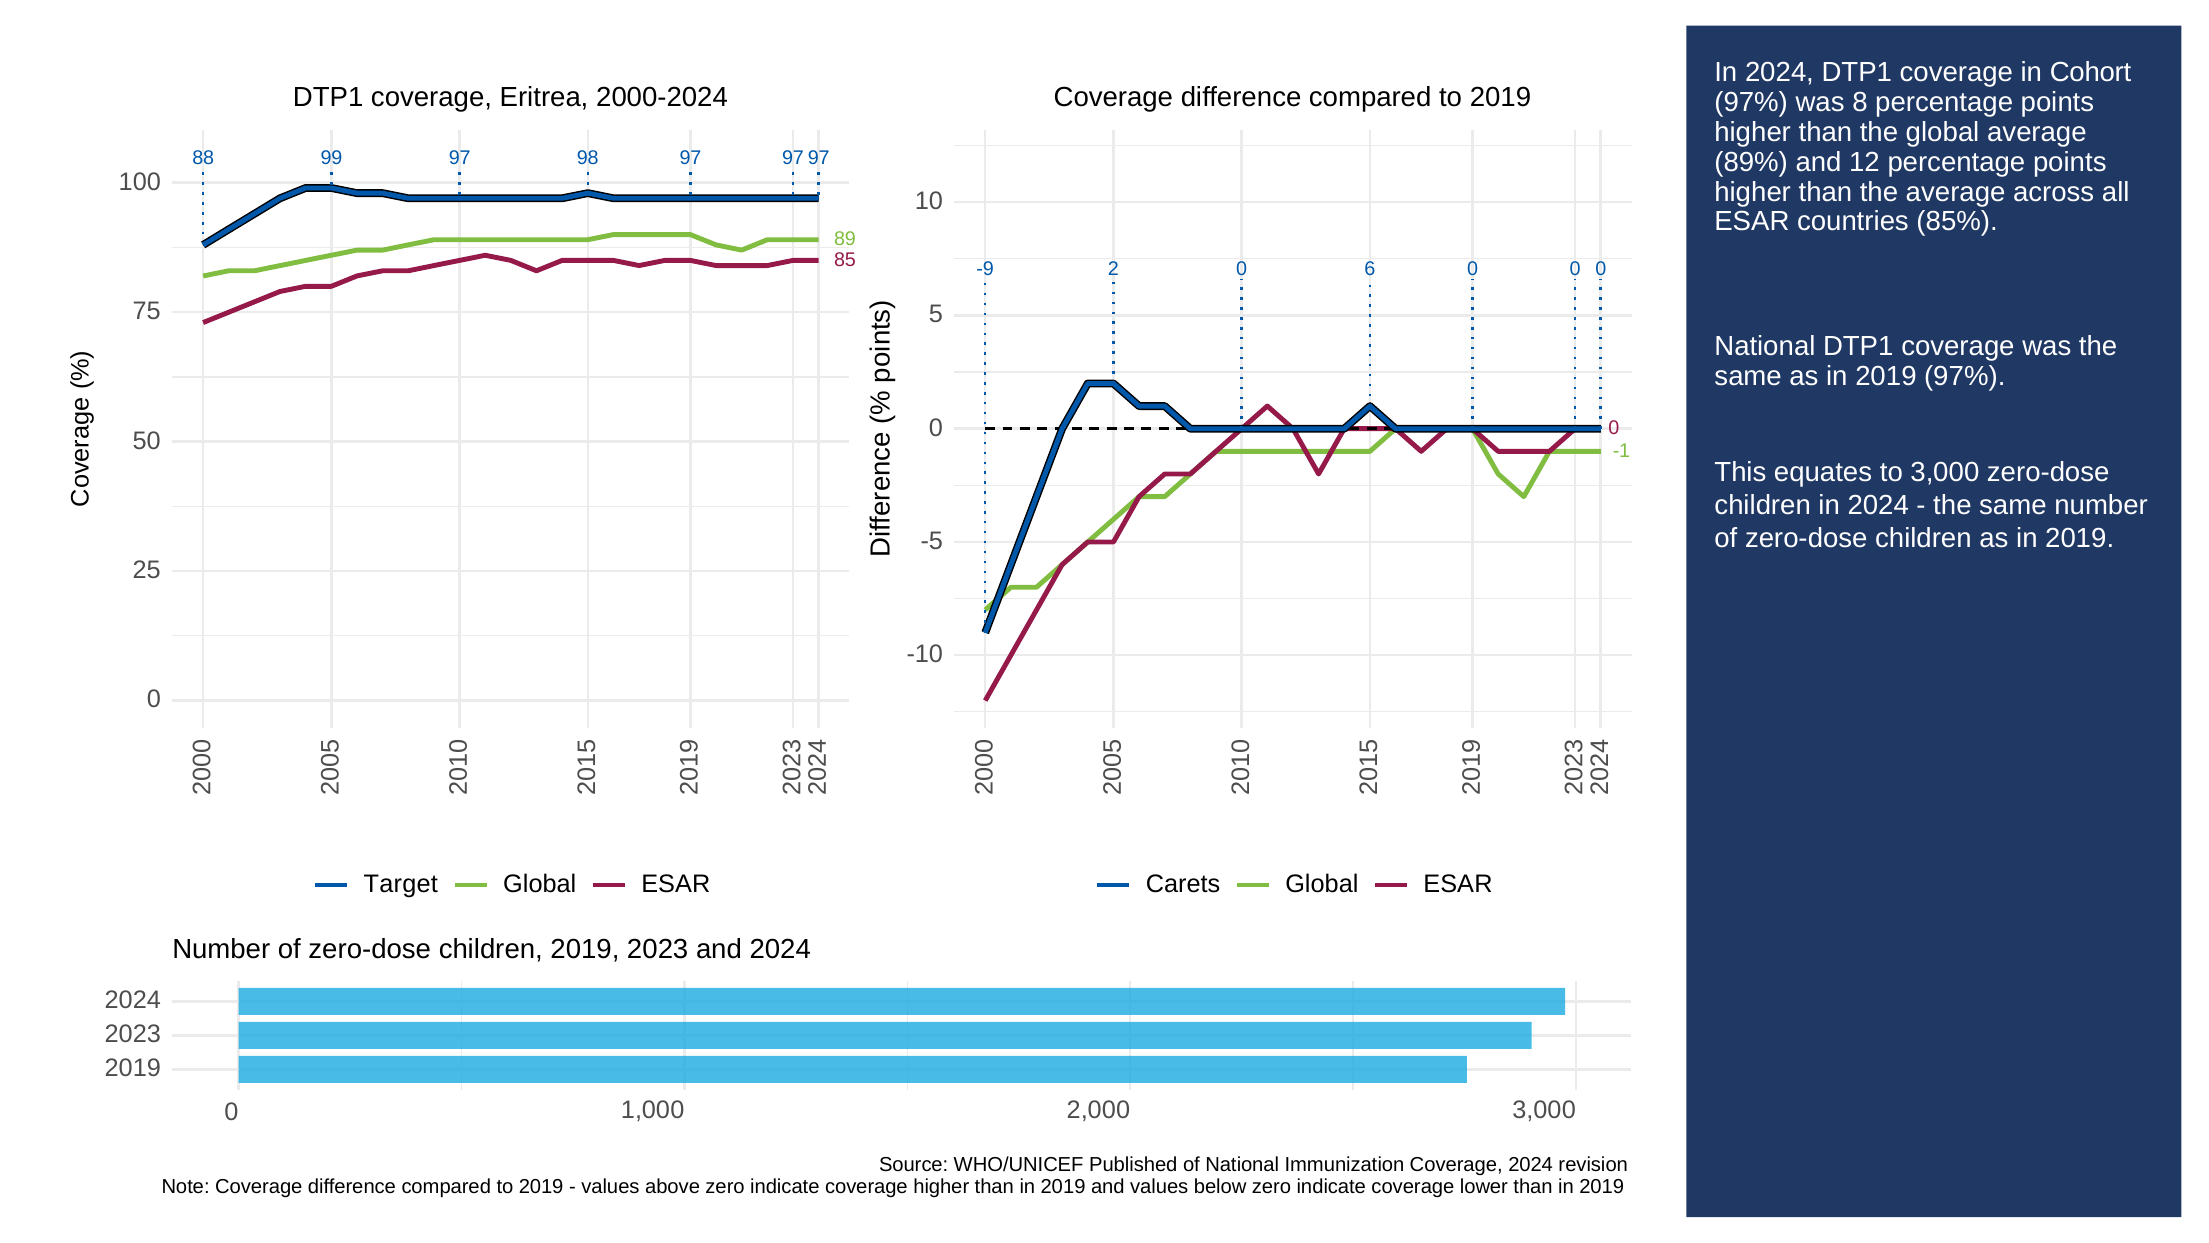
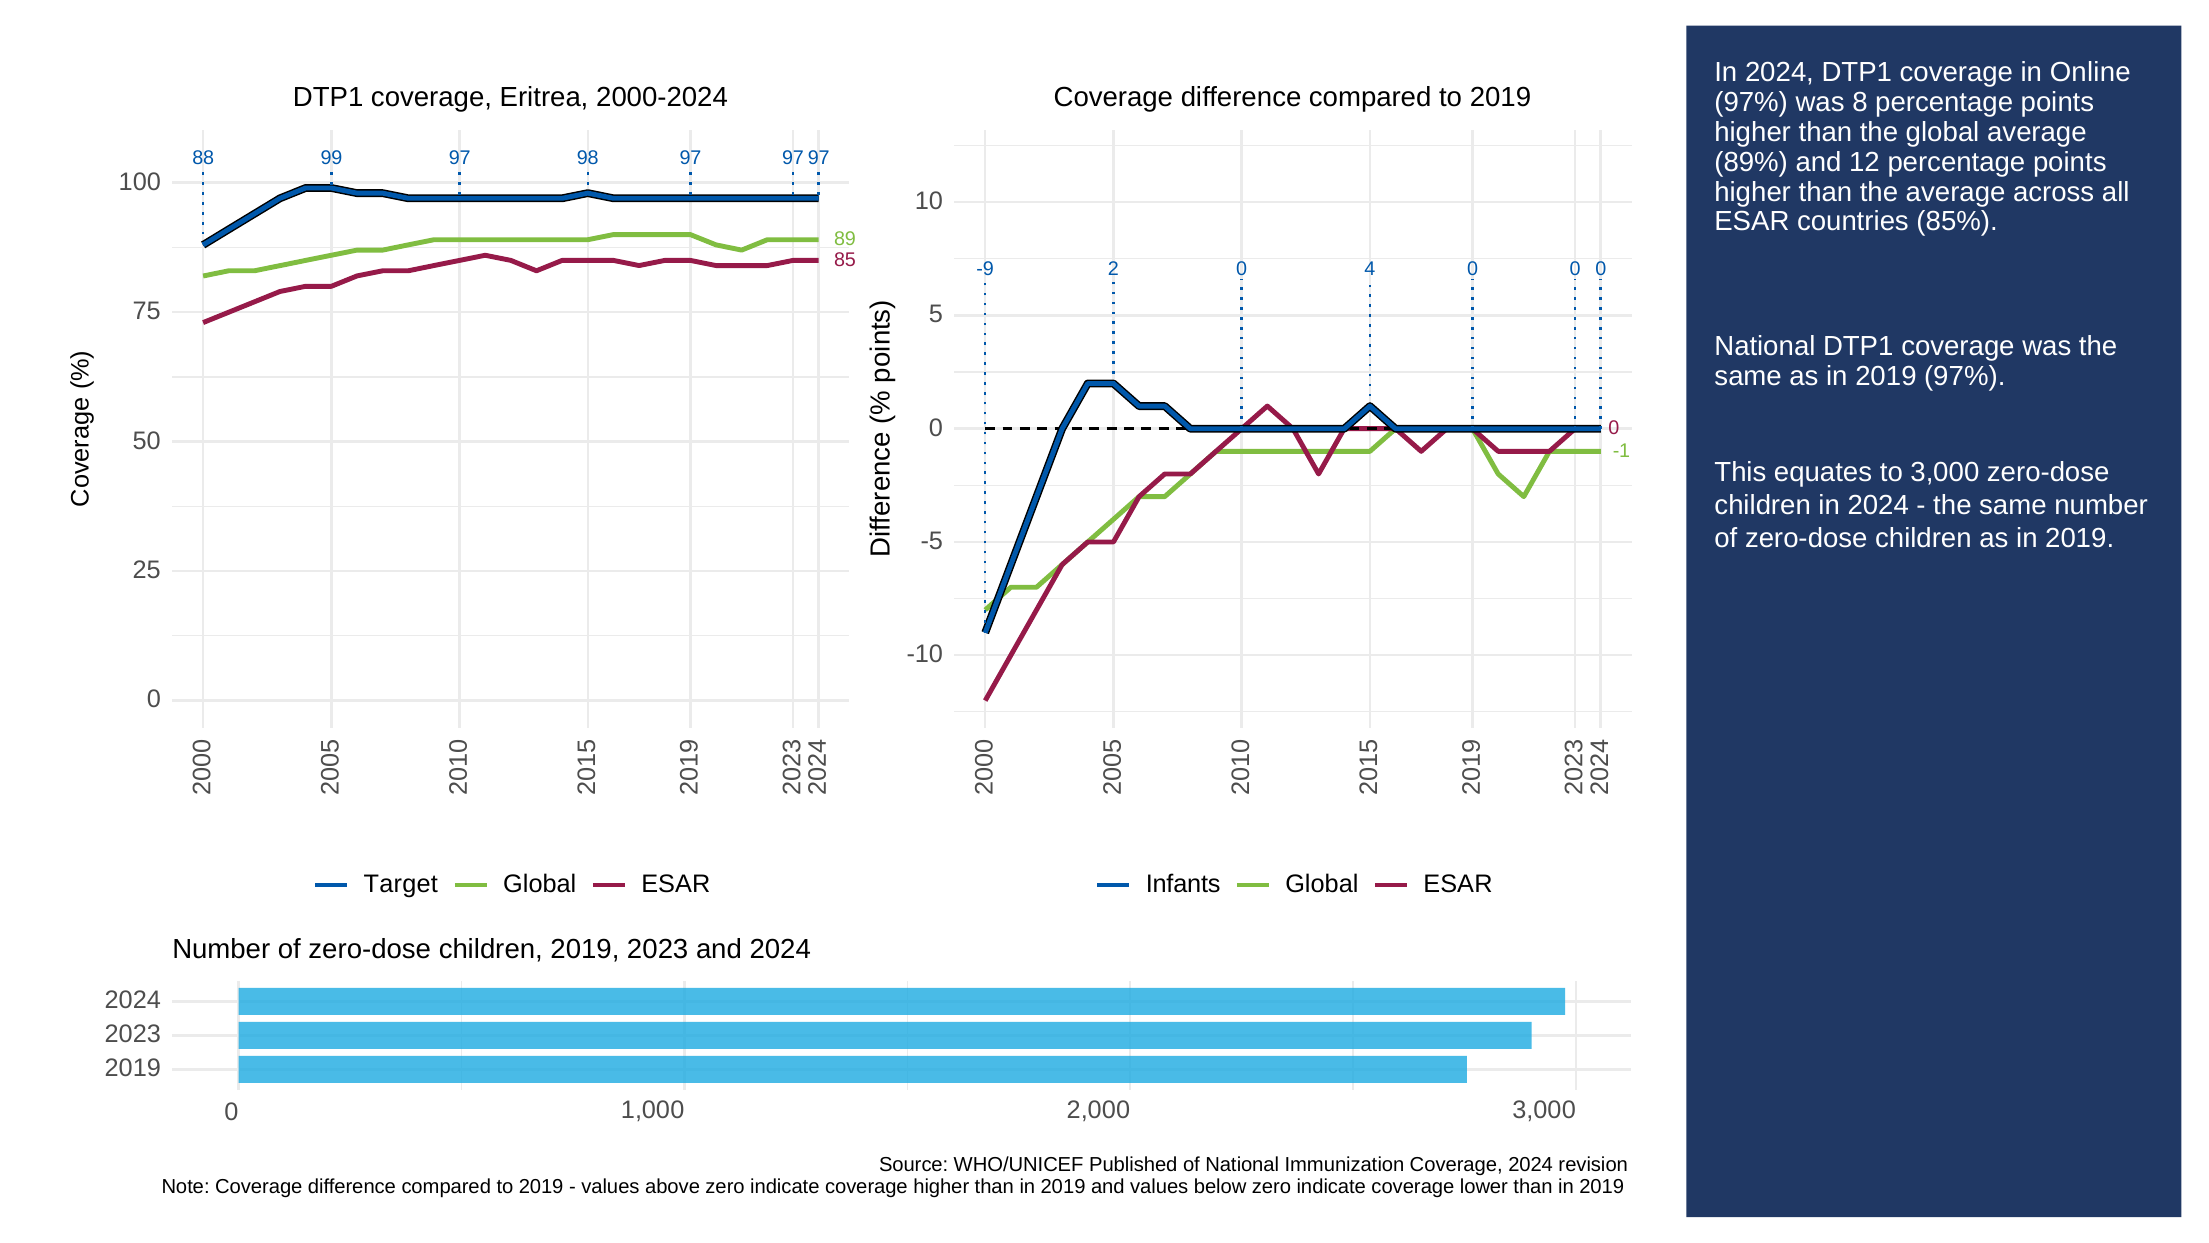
Cohort: Cohort -> Online
0 6: 6 -> 4
Carets: Carets -> Infants
